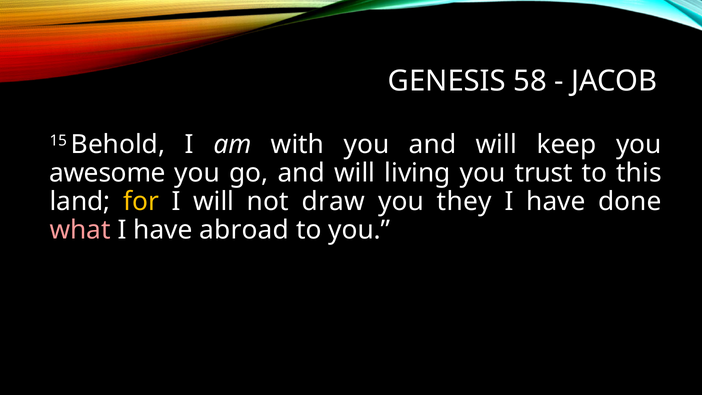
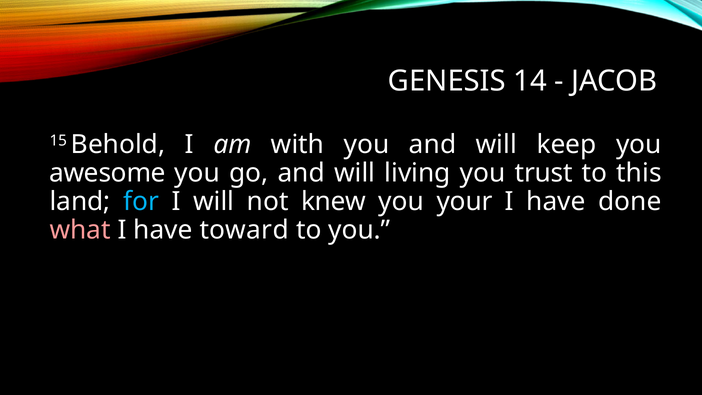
58: 58 -> 14
for colour: yellow -> light blue
draw: draw -> knew
they: they -> your
abroad: abroad -> toward
